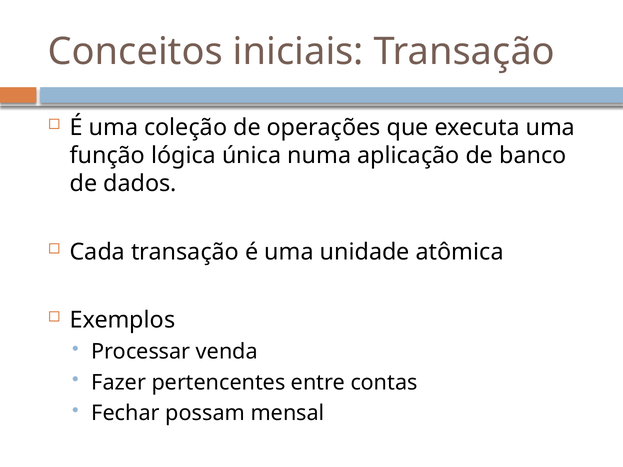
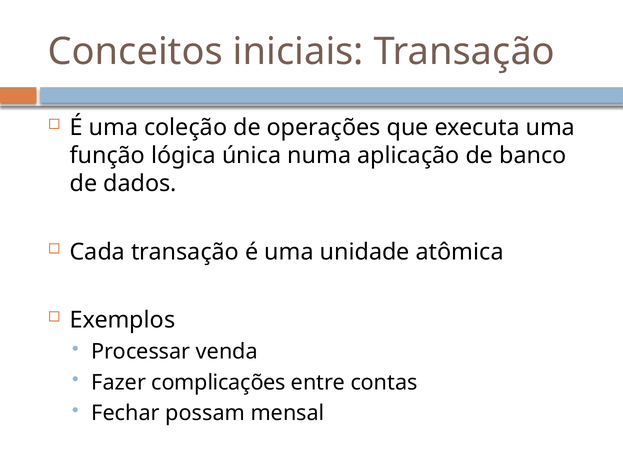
pertencentes: pertencentes -> complicações
